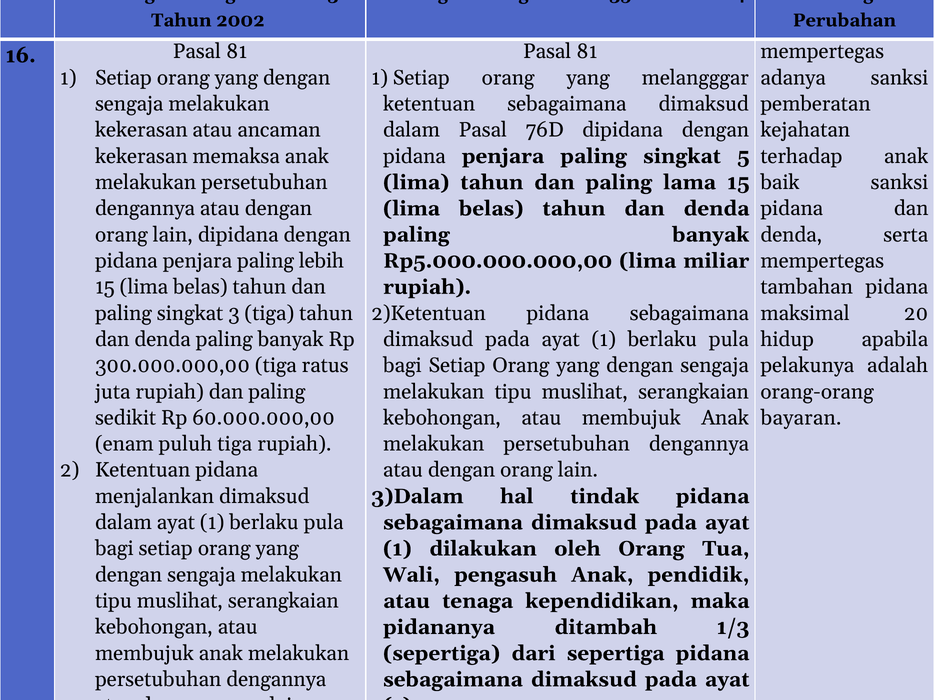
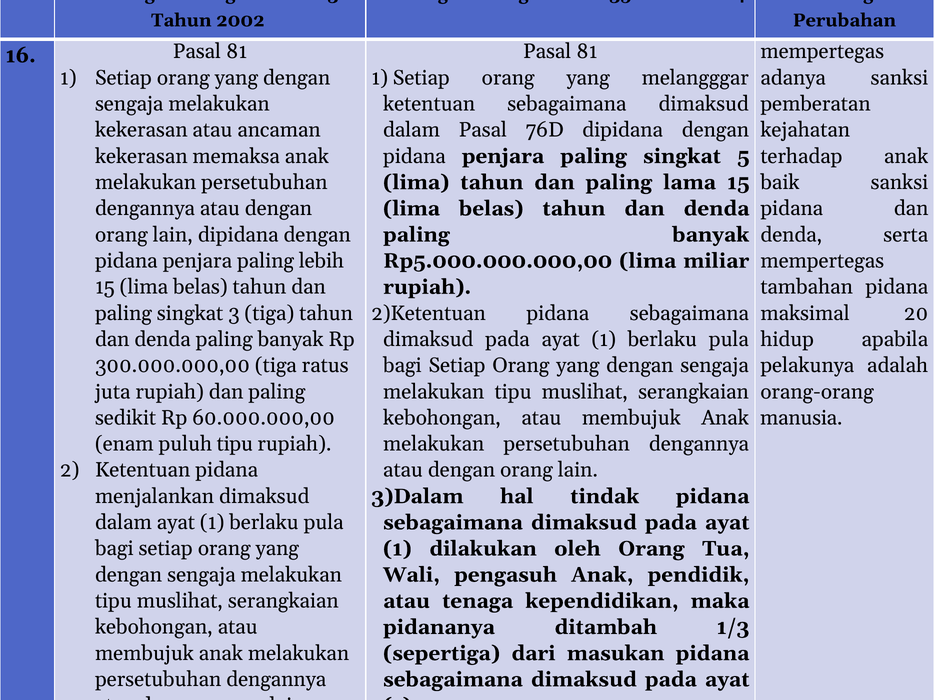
bayaran: bayaran -> manusia
puluh tiga: tiga -> tipu
dari sepertiga: sepertiga -> masukan
